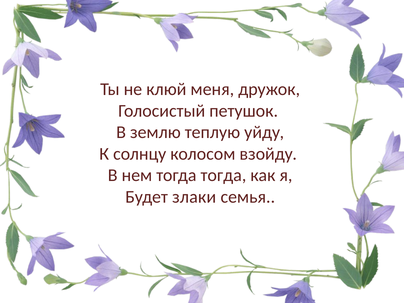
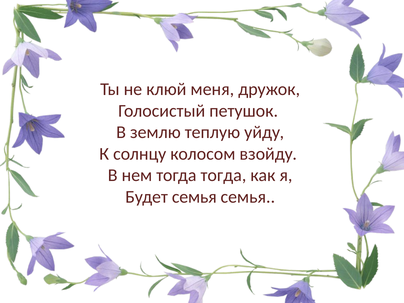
Будет злаки: злаки -> семья
